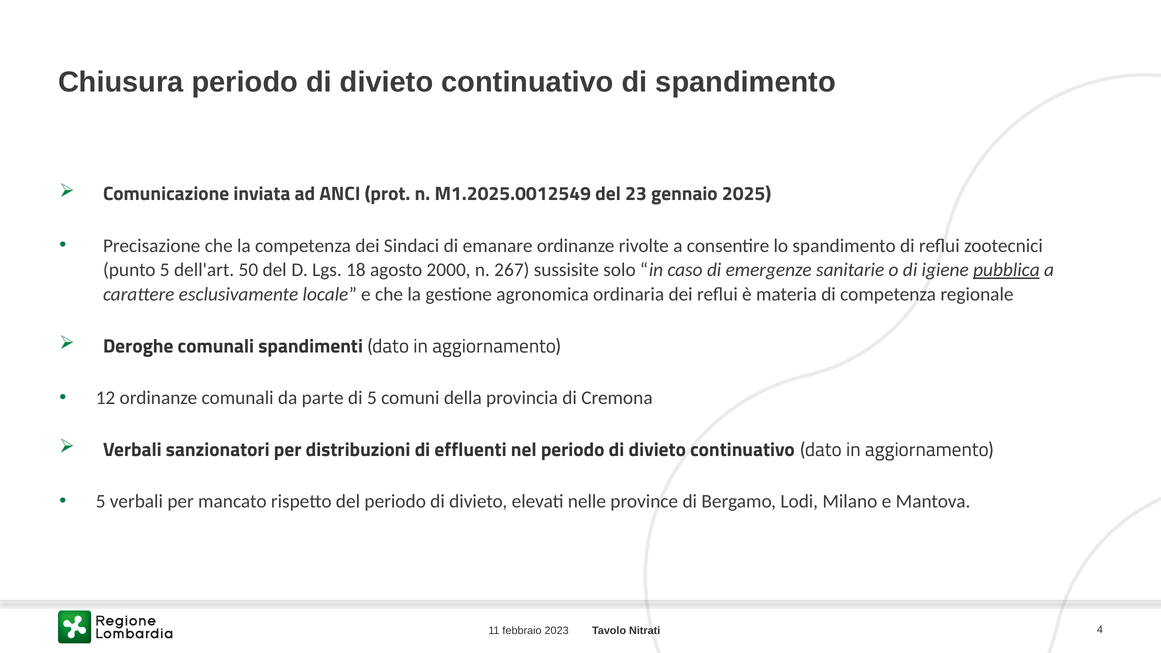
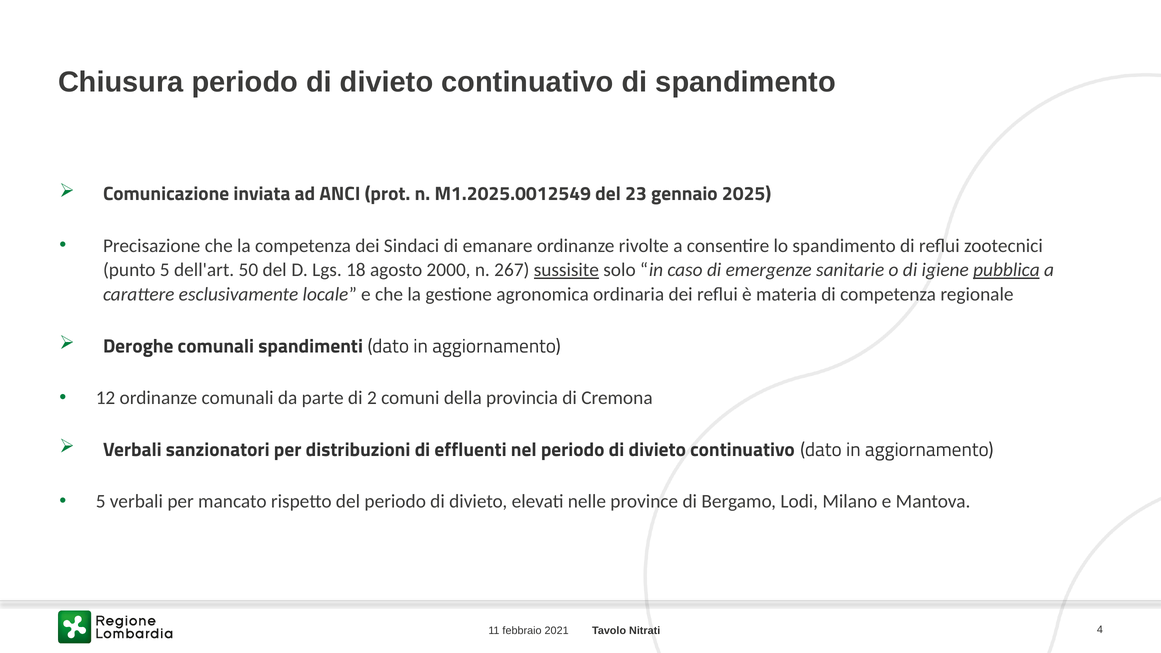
sussisite underline: none -> present
di 5: 5 -> 2
2023: 2023 -> 2021
